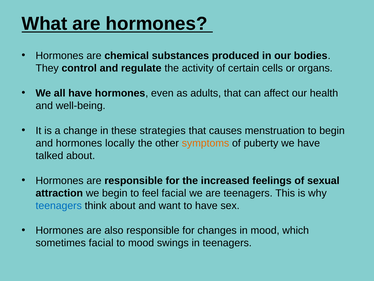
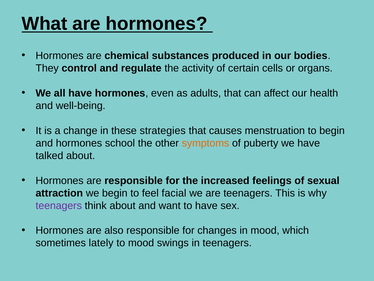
locally: locally -> school
teenagers at (59, 205) colour: blue -> purple
sometimes facial: facial -> lately
